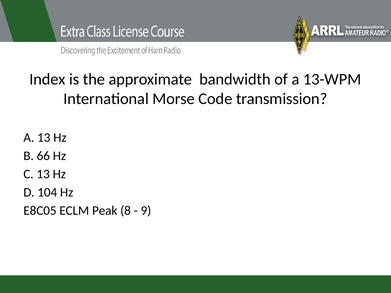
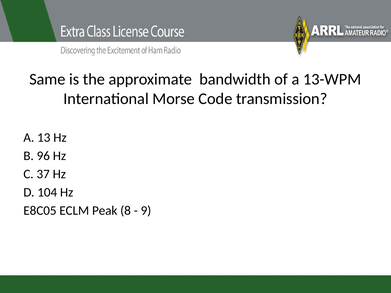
Index: Index -> Same
66: 66 -> 96
C 13: 13 -> 37
